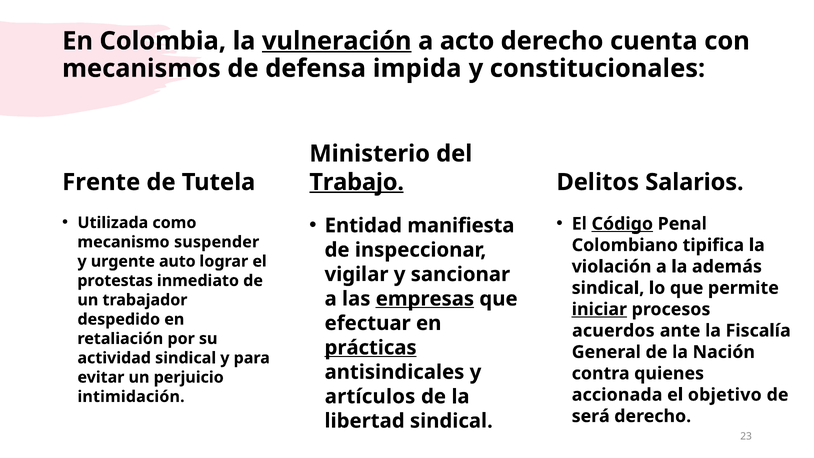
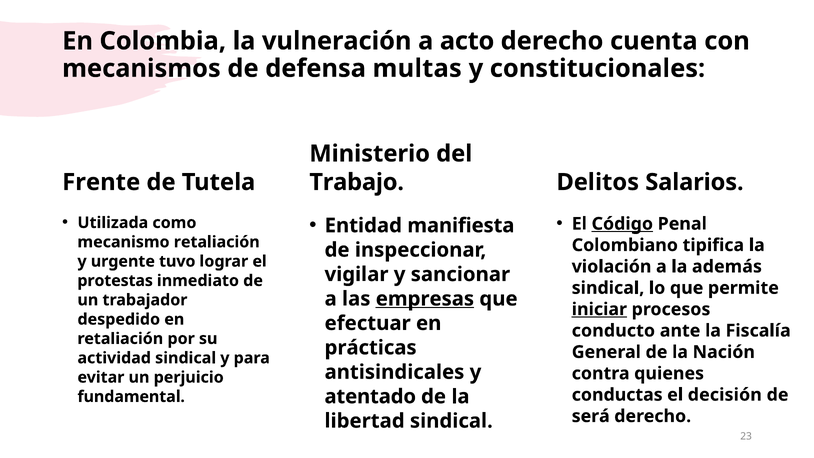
vulneración underline: present -> none
impida: impida -> multas
Trabajo underline: present -> none
mecanismo suspender: suspender -> retaliación
auto: auto -> tuvo
acuerdos: acuerdos -> conducto
prácticas underline: present -> none
accionada: accionada -> conductas
objetivo: objetivo -> decisión
artículos: artículos -> atentado
intimidación: intimidación -> fundamental
